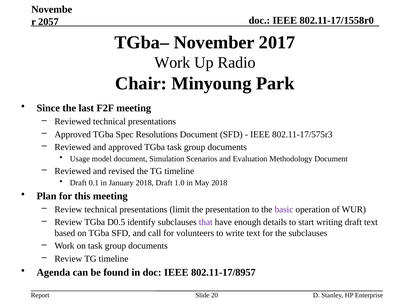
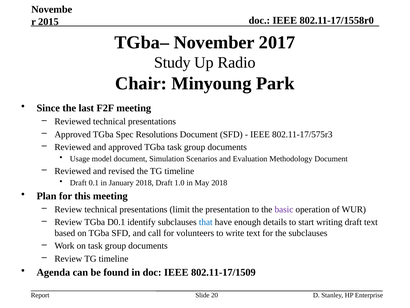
2057: 2057 -> 2015
Work at (172, 63): Work -> Study
D0.5: D0.5 -> D0.1
that colour: purple -> blue
802.11-17/8957: 802.11-17/8957 -> 802.11-17/1509
